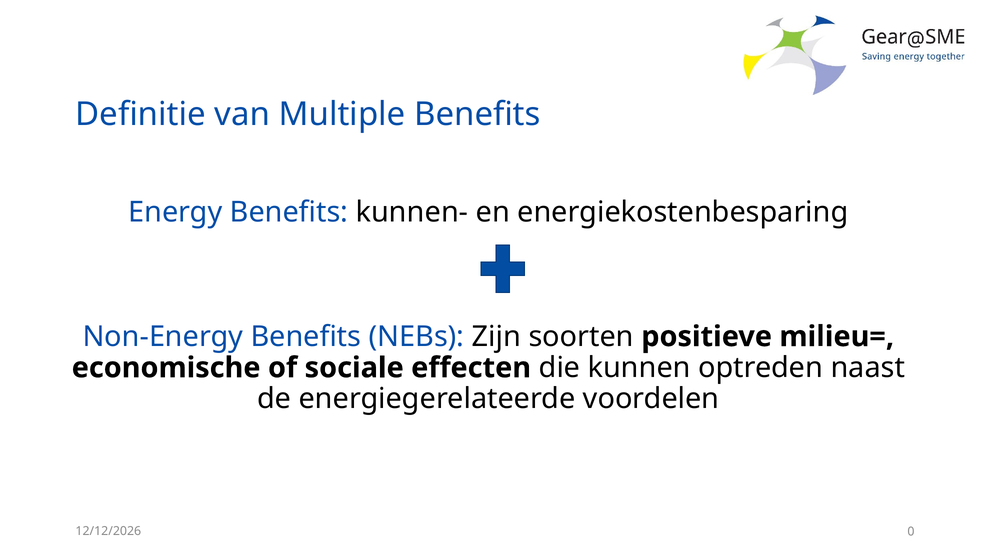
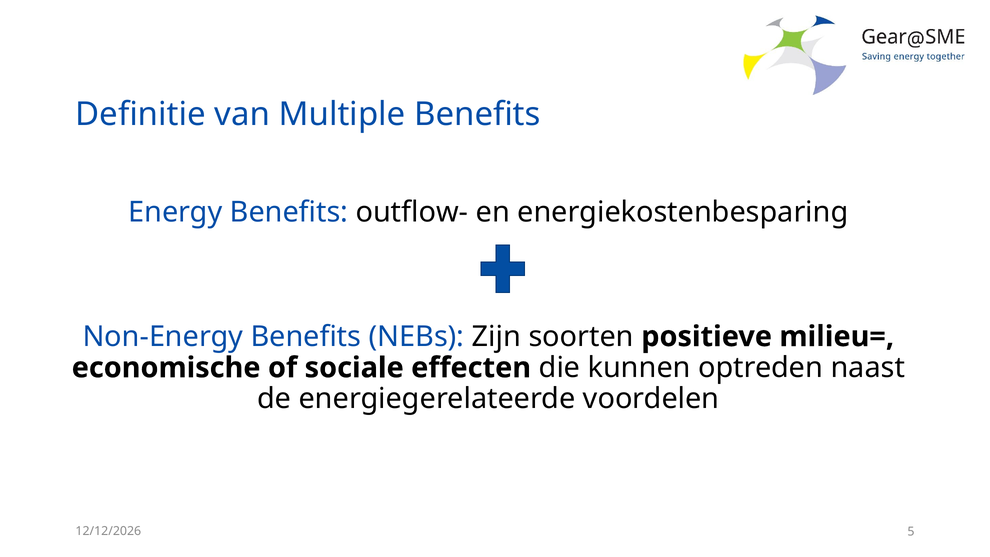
kunnen-: kunnen- -> outflow-
0: 0 -> 5
